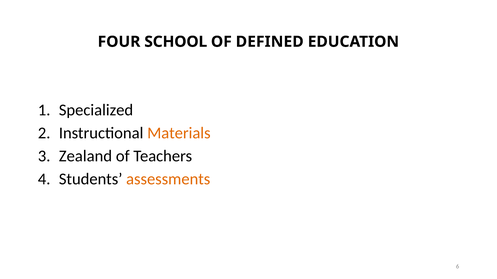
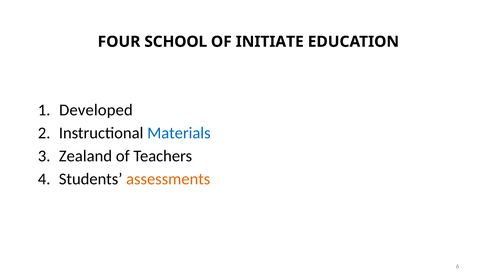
DEFINED: DEFINED -> INITIATE
Specialized: Specialized -> Developed
Materials colour: orange -> blue
